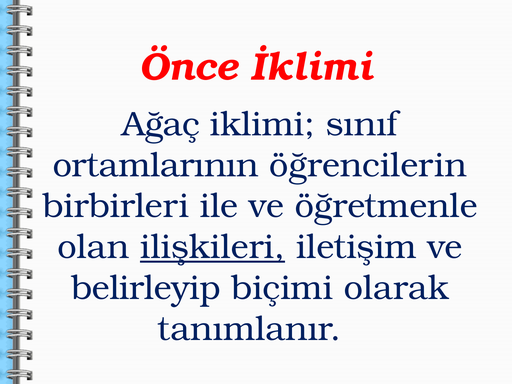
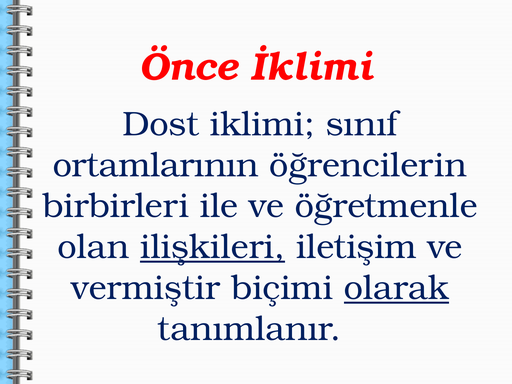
Ağaç: Ağaç -> Dost
belirleyip: belirleyip -> vermiştir
olarak underline: none -> present
